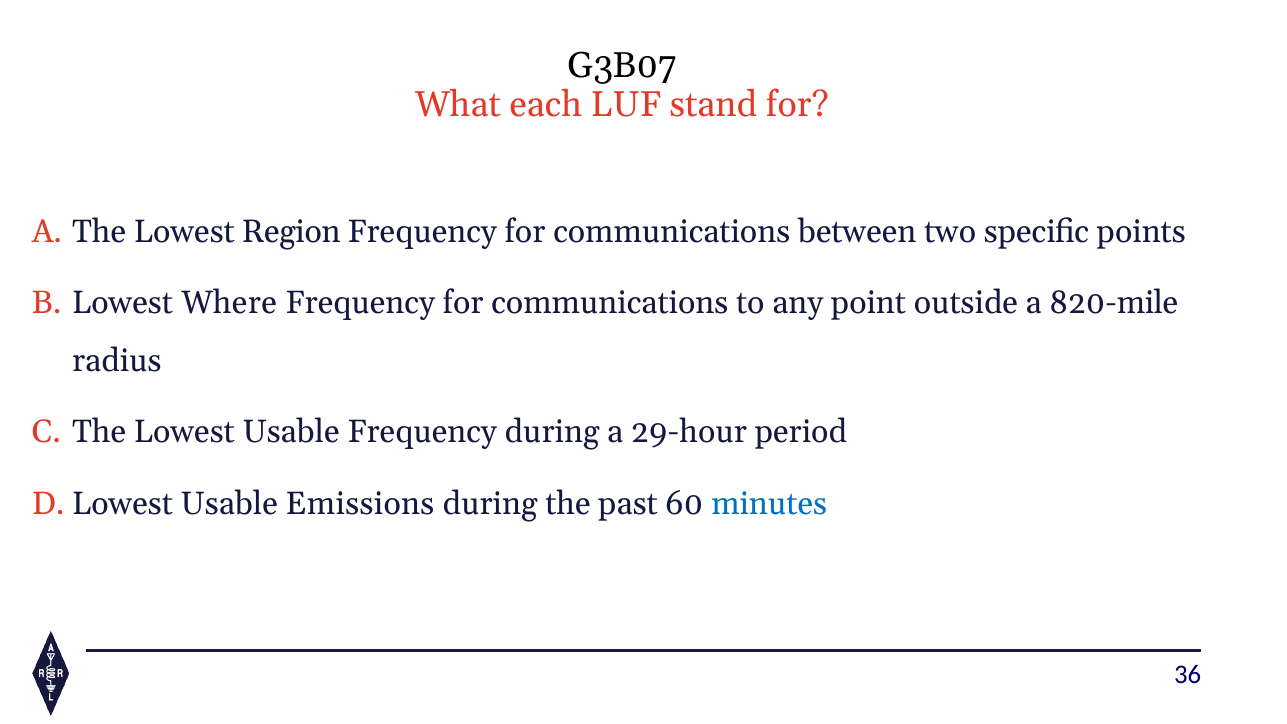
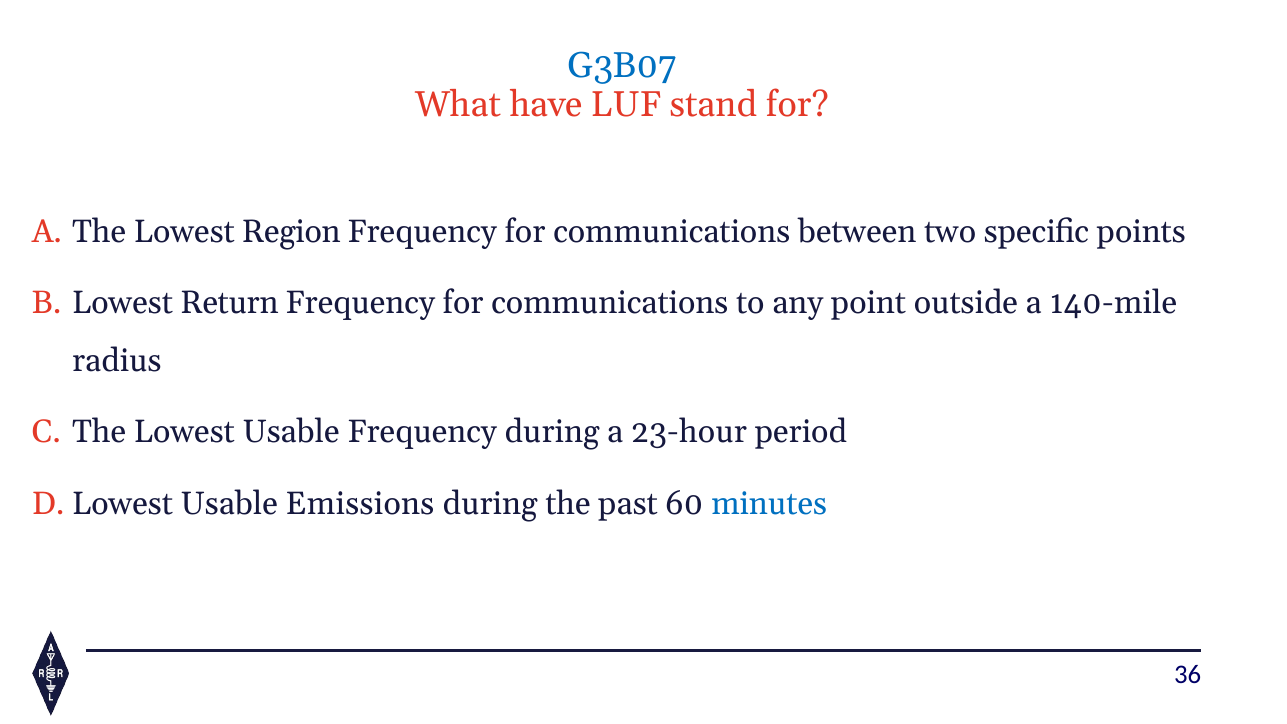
G3B07 colour: black -> blue
each: each -> have
Where: Where -> Return
820-mile: 820-mile -> 140-mile
29-hour: 29-hour -> 23-hour
